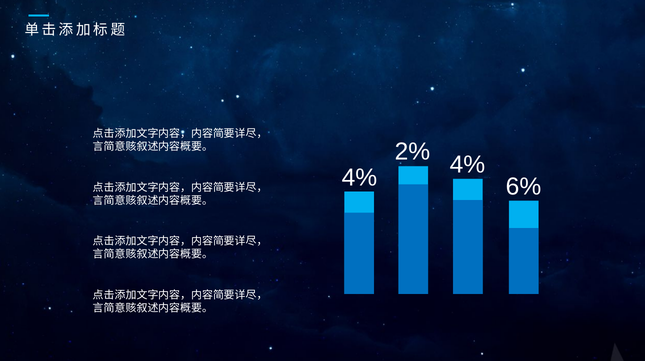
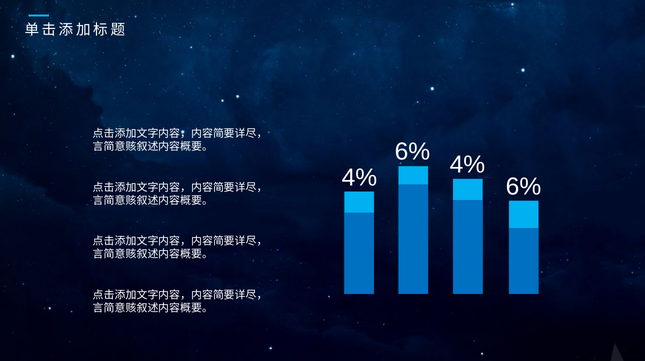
2% at (412, 152): 2% -> 6%
